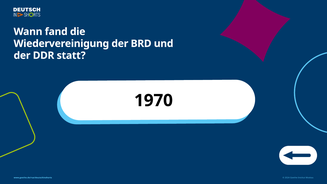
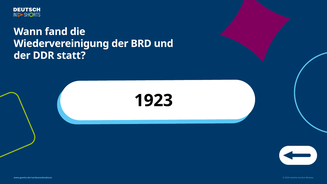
1970: 1970 -> 1923
